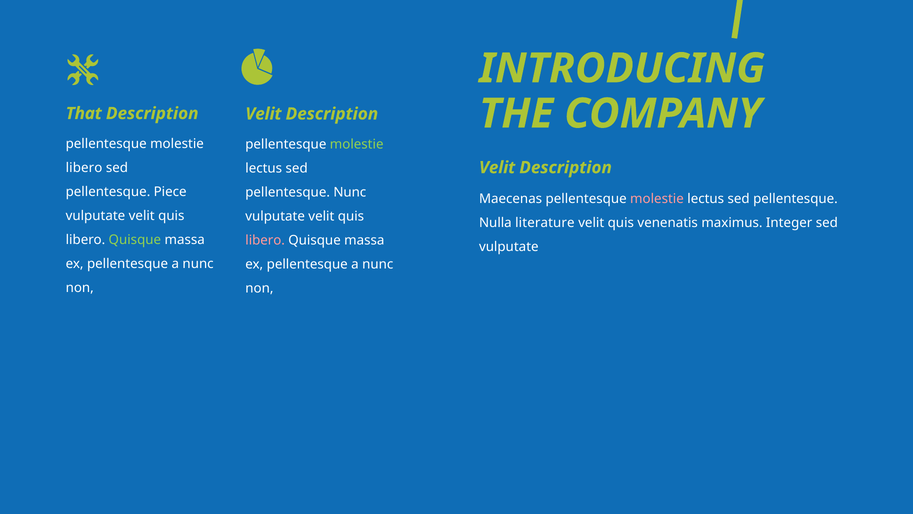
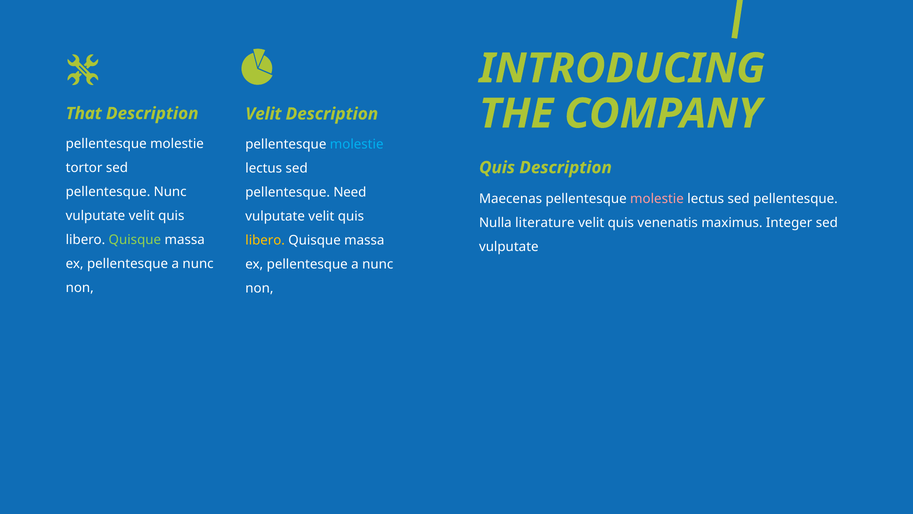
molestie at (357, 144) colour: light green -> light blue
libero at (84, 168): libero -> tortor
Velit at (497, 167): Velit -> Quis
pellentesque Piece: Piece -> Nunc
pellentesque Nunc: Nunc -> Need
libero at (265, 240) colour: pink -> yellow
